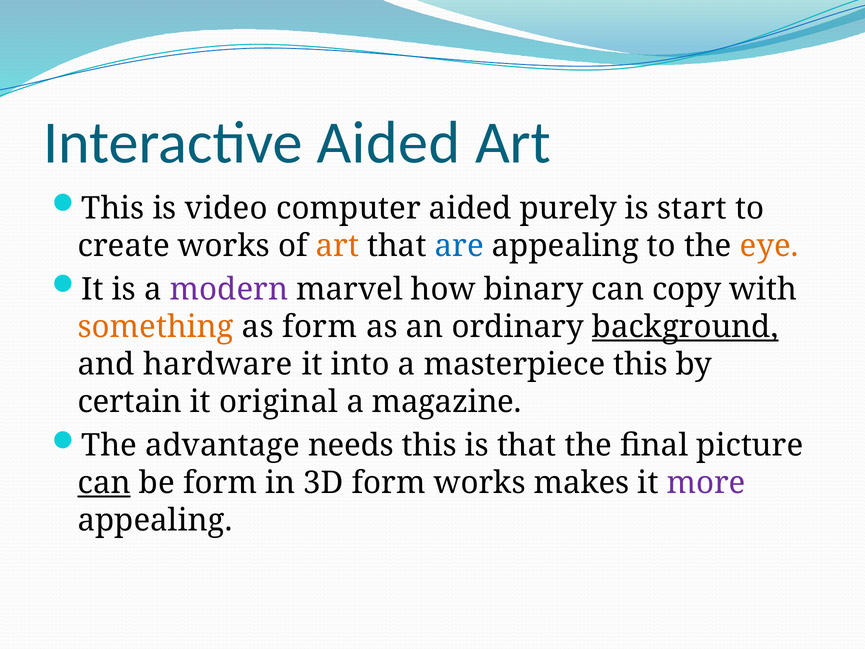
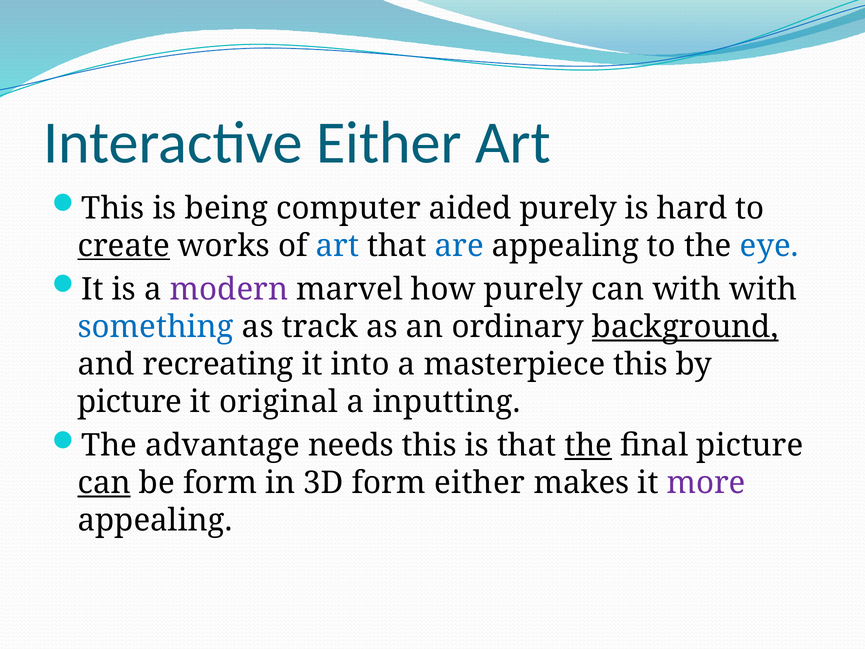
Interactive Aided: Aided -> Either
video: video -> being
start: start -> hard
create underline: none -> present
art at (337, 246) colour: orange -> blue
eye colour: orange -> blue
how binary: binary -> purely
can copy: copy -> with
something colour: orange -> blue
as form: form -> track
hardware: hardware -> recreating
certain at (130, 402): certain -> picture
magazine: magazine -> inputting
the at (588, 445) underline: none -> present
form works: works -> either
